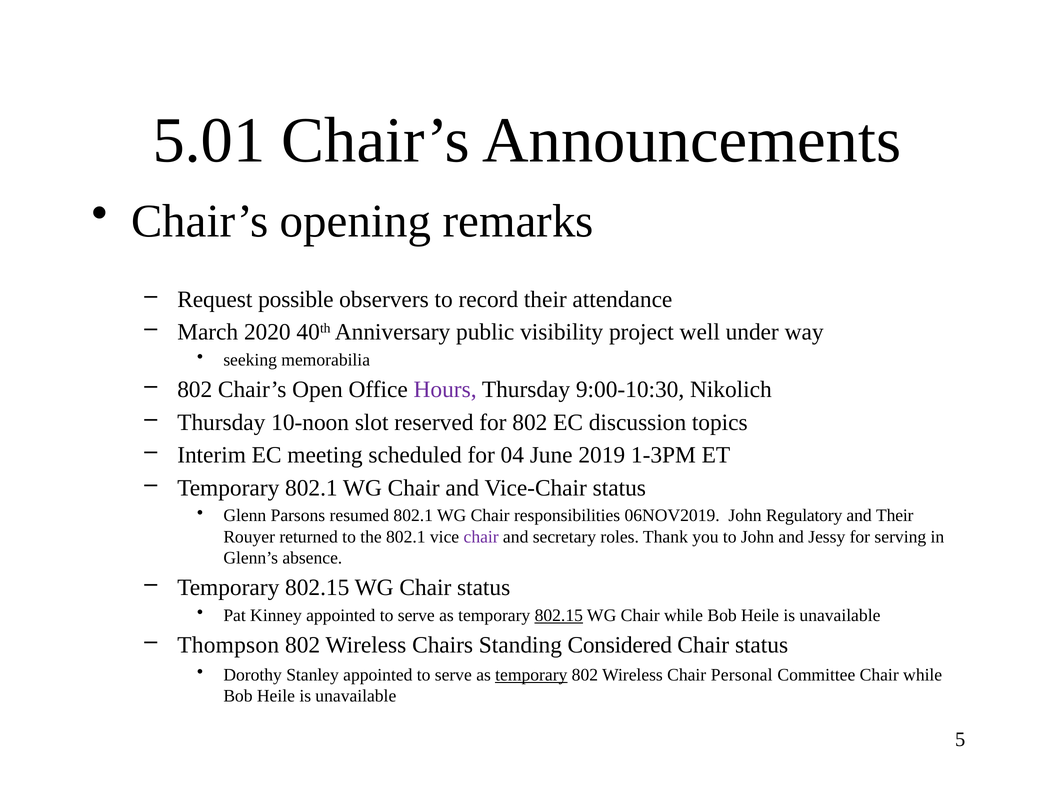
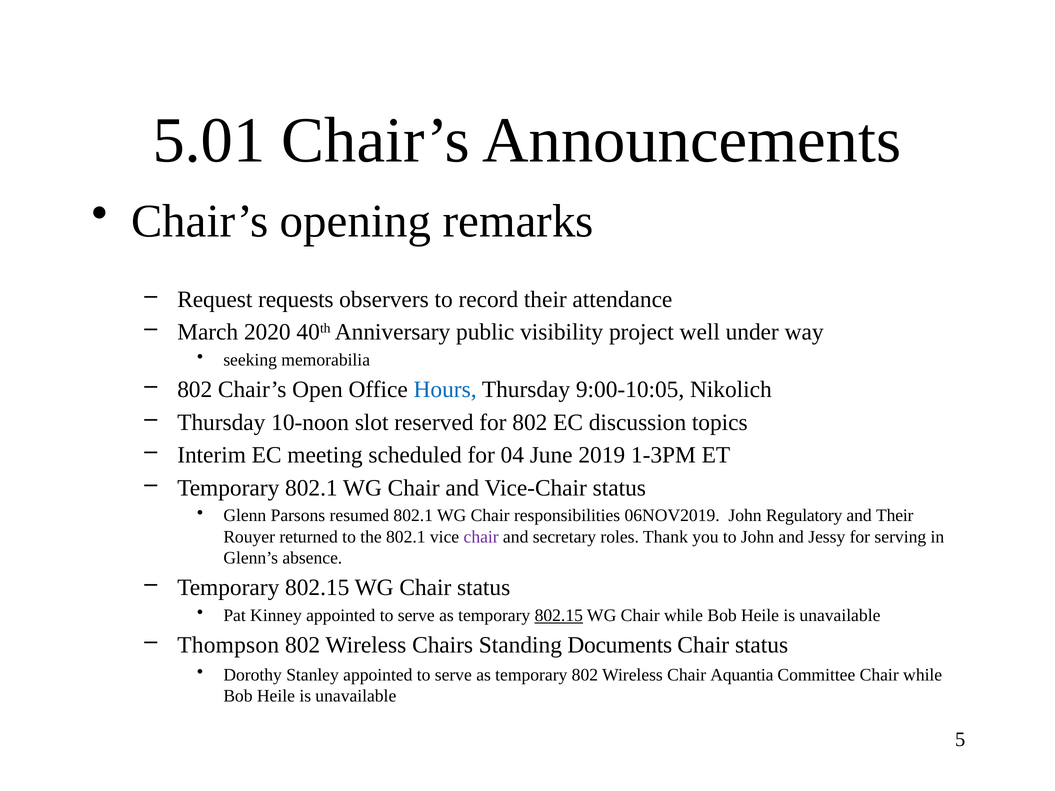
possible: possible -> requests
Hours colour: purple -> blue
9:00-10:30: 9:00-10:30 -> 9:00-10:05
Considered: Considered -> Documents
temporary at (531, 675) underline: present -> none
Personal: Personal -> Aquantia
